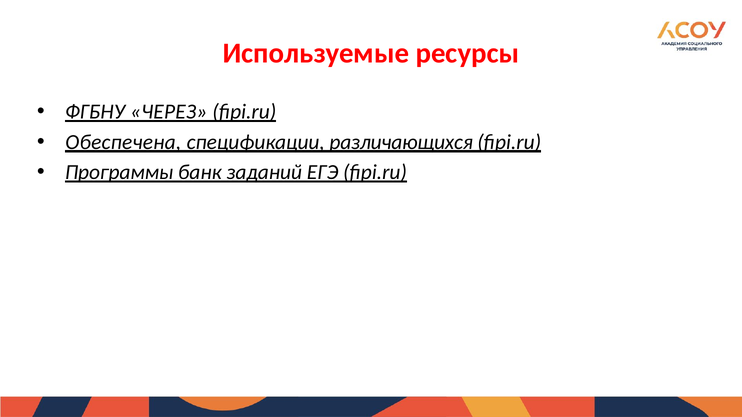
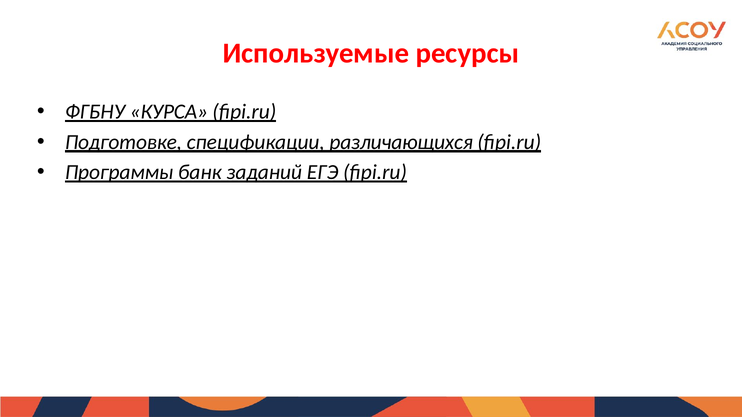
ЧЕРЕЗ: ЧЕРЕЗ -> КУРСА
Обеспечена: Обеспечена -> Подготовке
